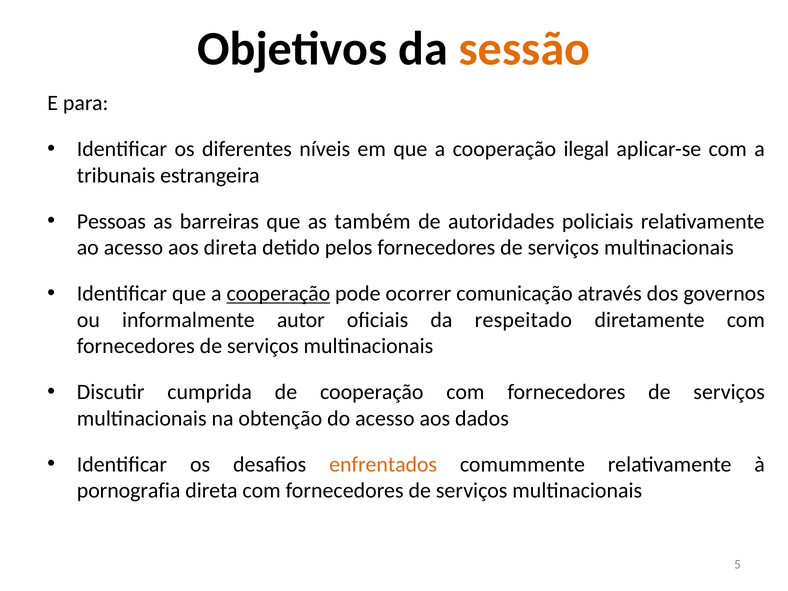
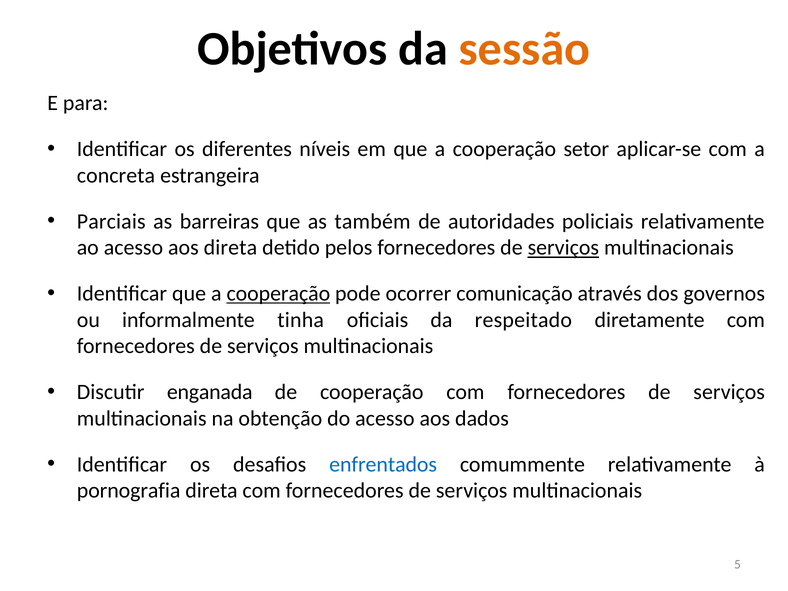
ilegal: ilegal -> setor
tribunais: tribunais -> concreta
Pessoas: Pessoas -> Parciais
serviços at (563, 248) underline: none -> present
autor: autor -> tinha
cumprida: cumprida -> enganada
enfrentados colour: orange -> blue
